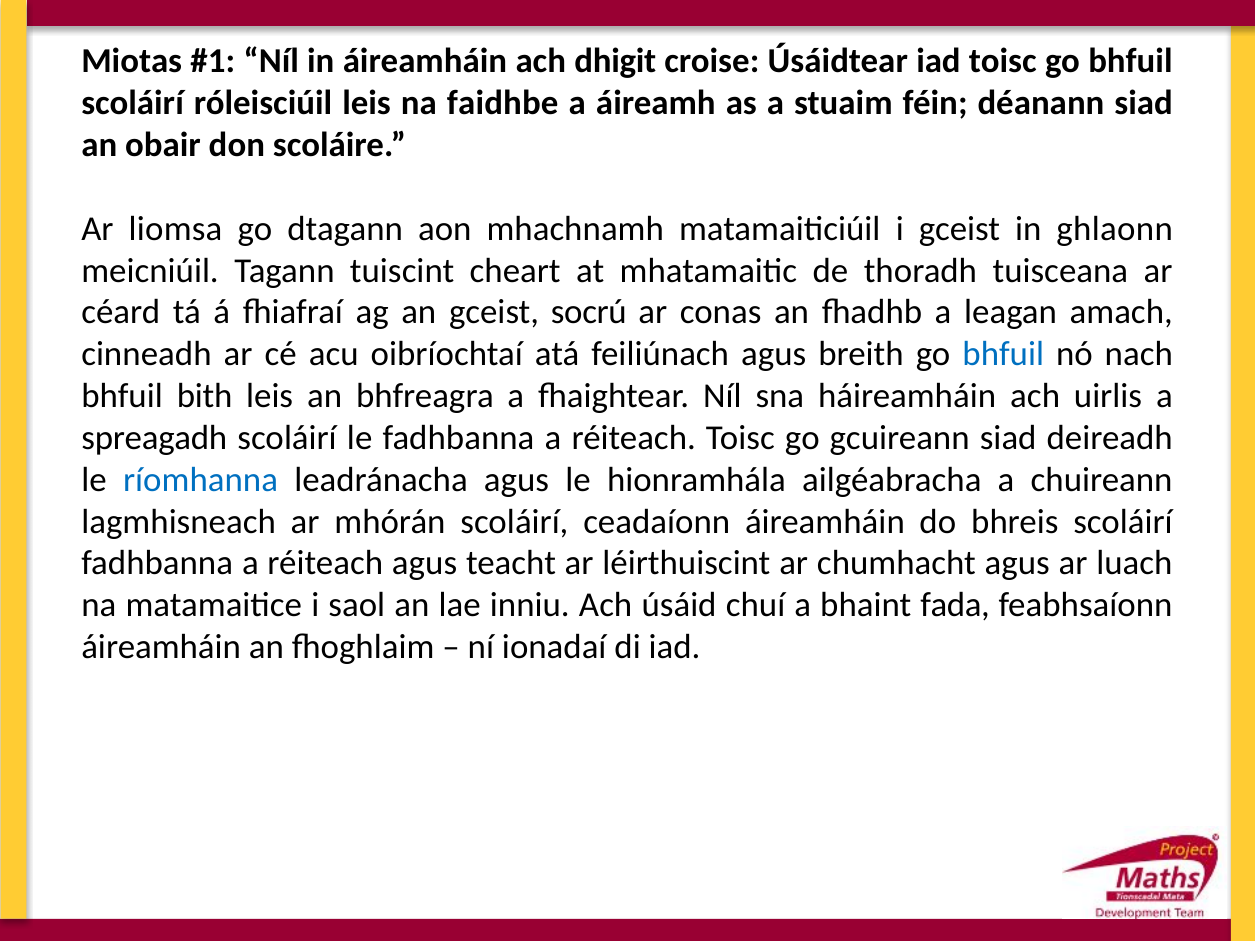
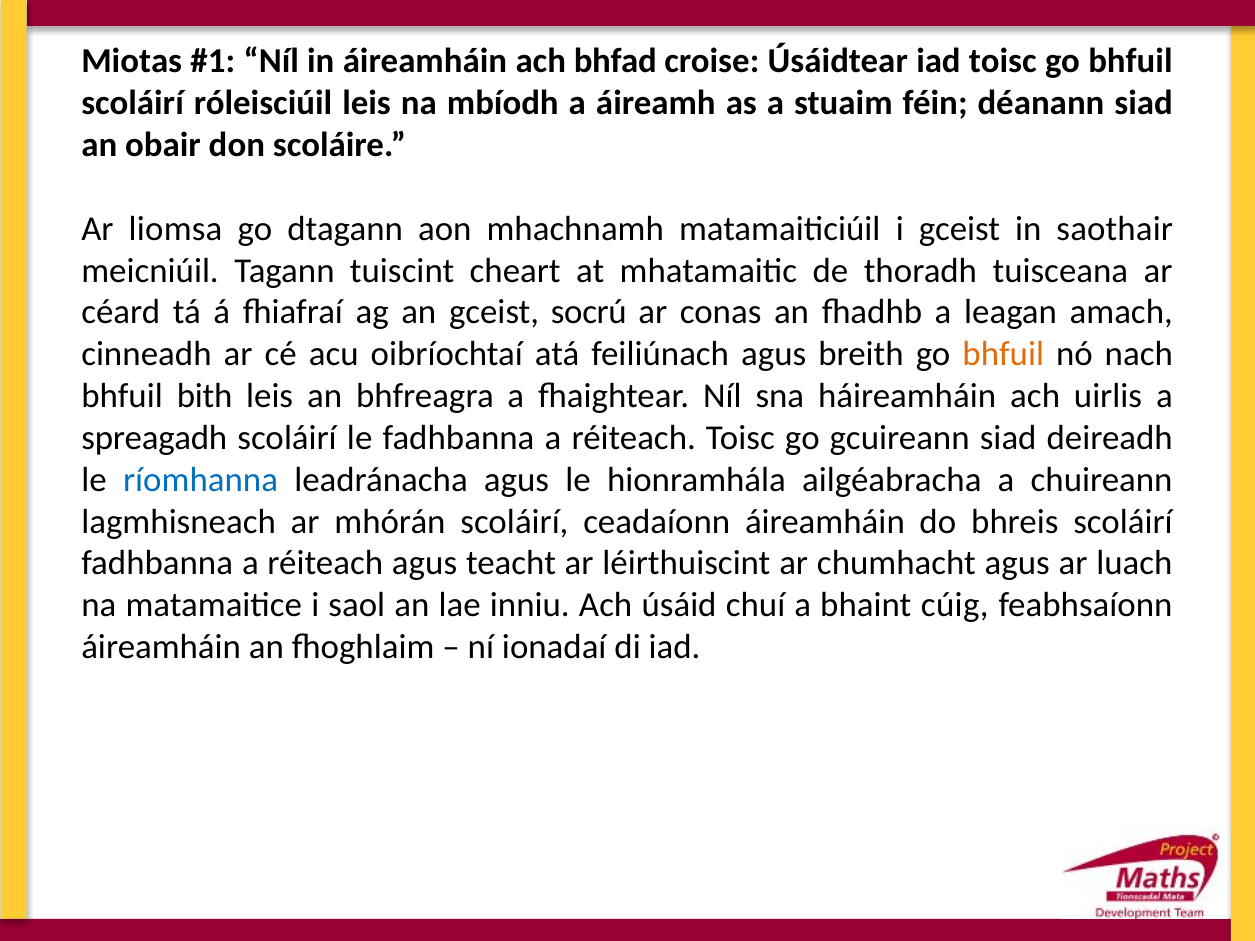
dhigit: dhigit -> bhfad
faidhbe: faidhbe -> mbíodh
ghlaonn: ghlaonn -> saothair
bhfuil at (1003, 354) colour: blue -> orange
fada: fada -> cúig
